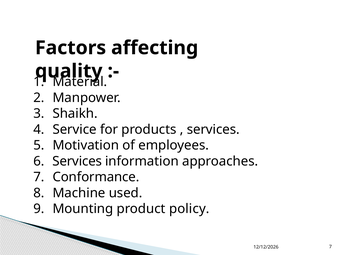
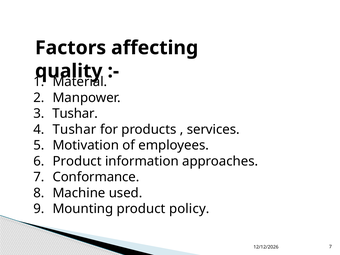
Shaikh at (75, 114): Shaikh -> Tushar
Service at (75, 129): Service -> Tushar
Services at (77, 161): Services -> Product
